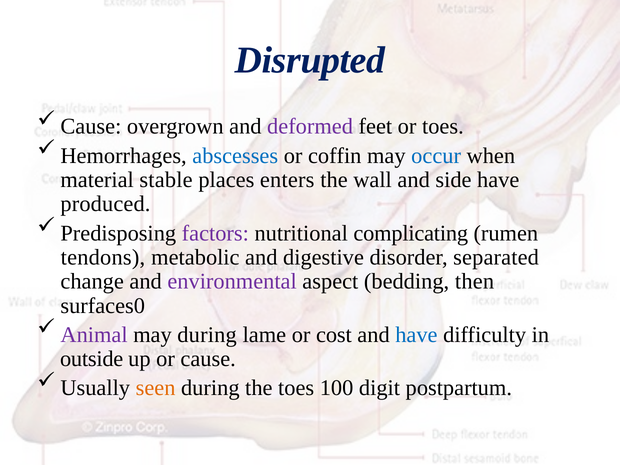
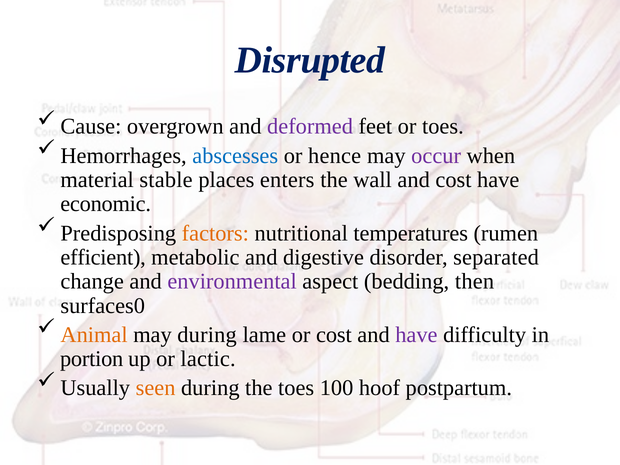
coffin: coffin -> hence
occur colour: blue -> purple
and side: side -> cost
produced: produced -> economic
factors colour: purple -> orange
complicating: complicating -> temperatures
tendons: tendons -> efficient
Animal colour: purple -> orange
have at (416, 335) colour: blue -> purple
outside: outside -> portion
or cause: cause -> lactic
digit: digit -> hoof
